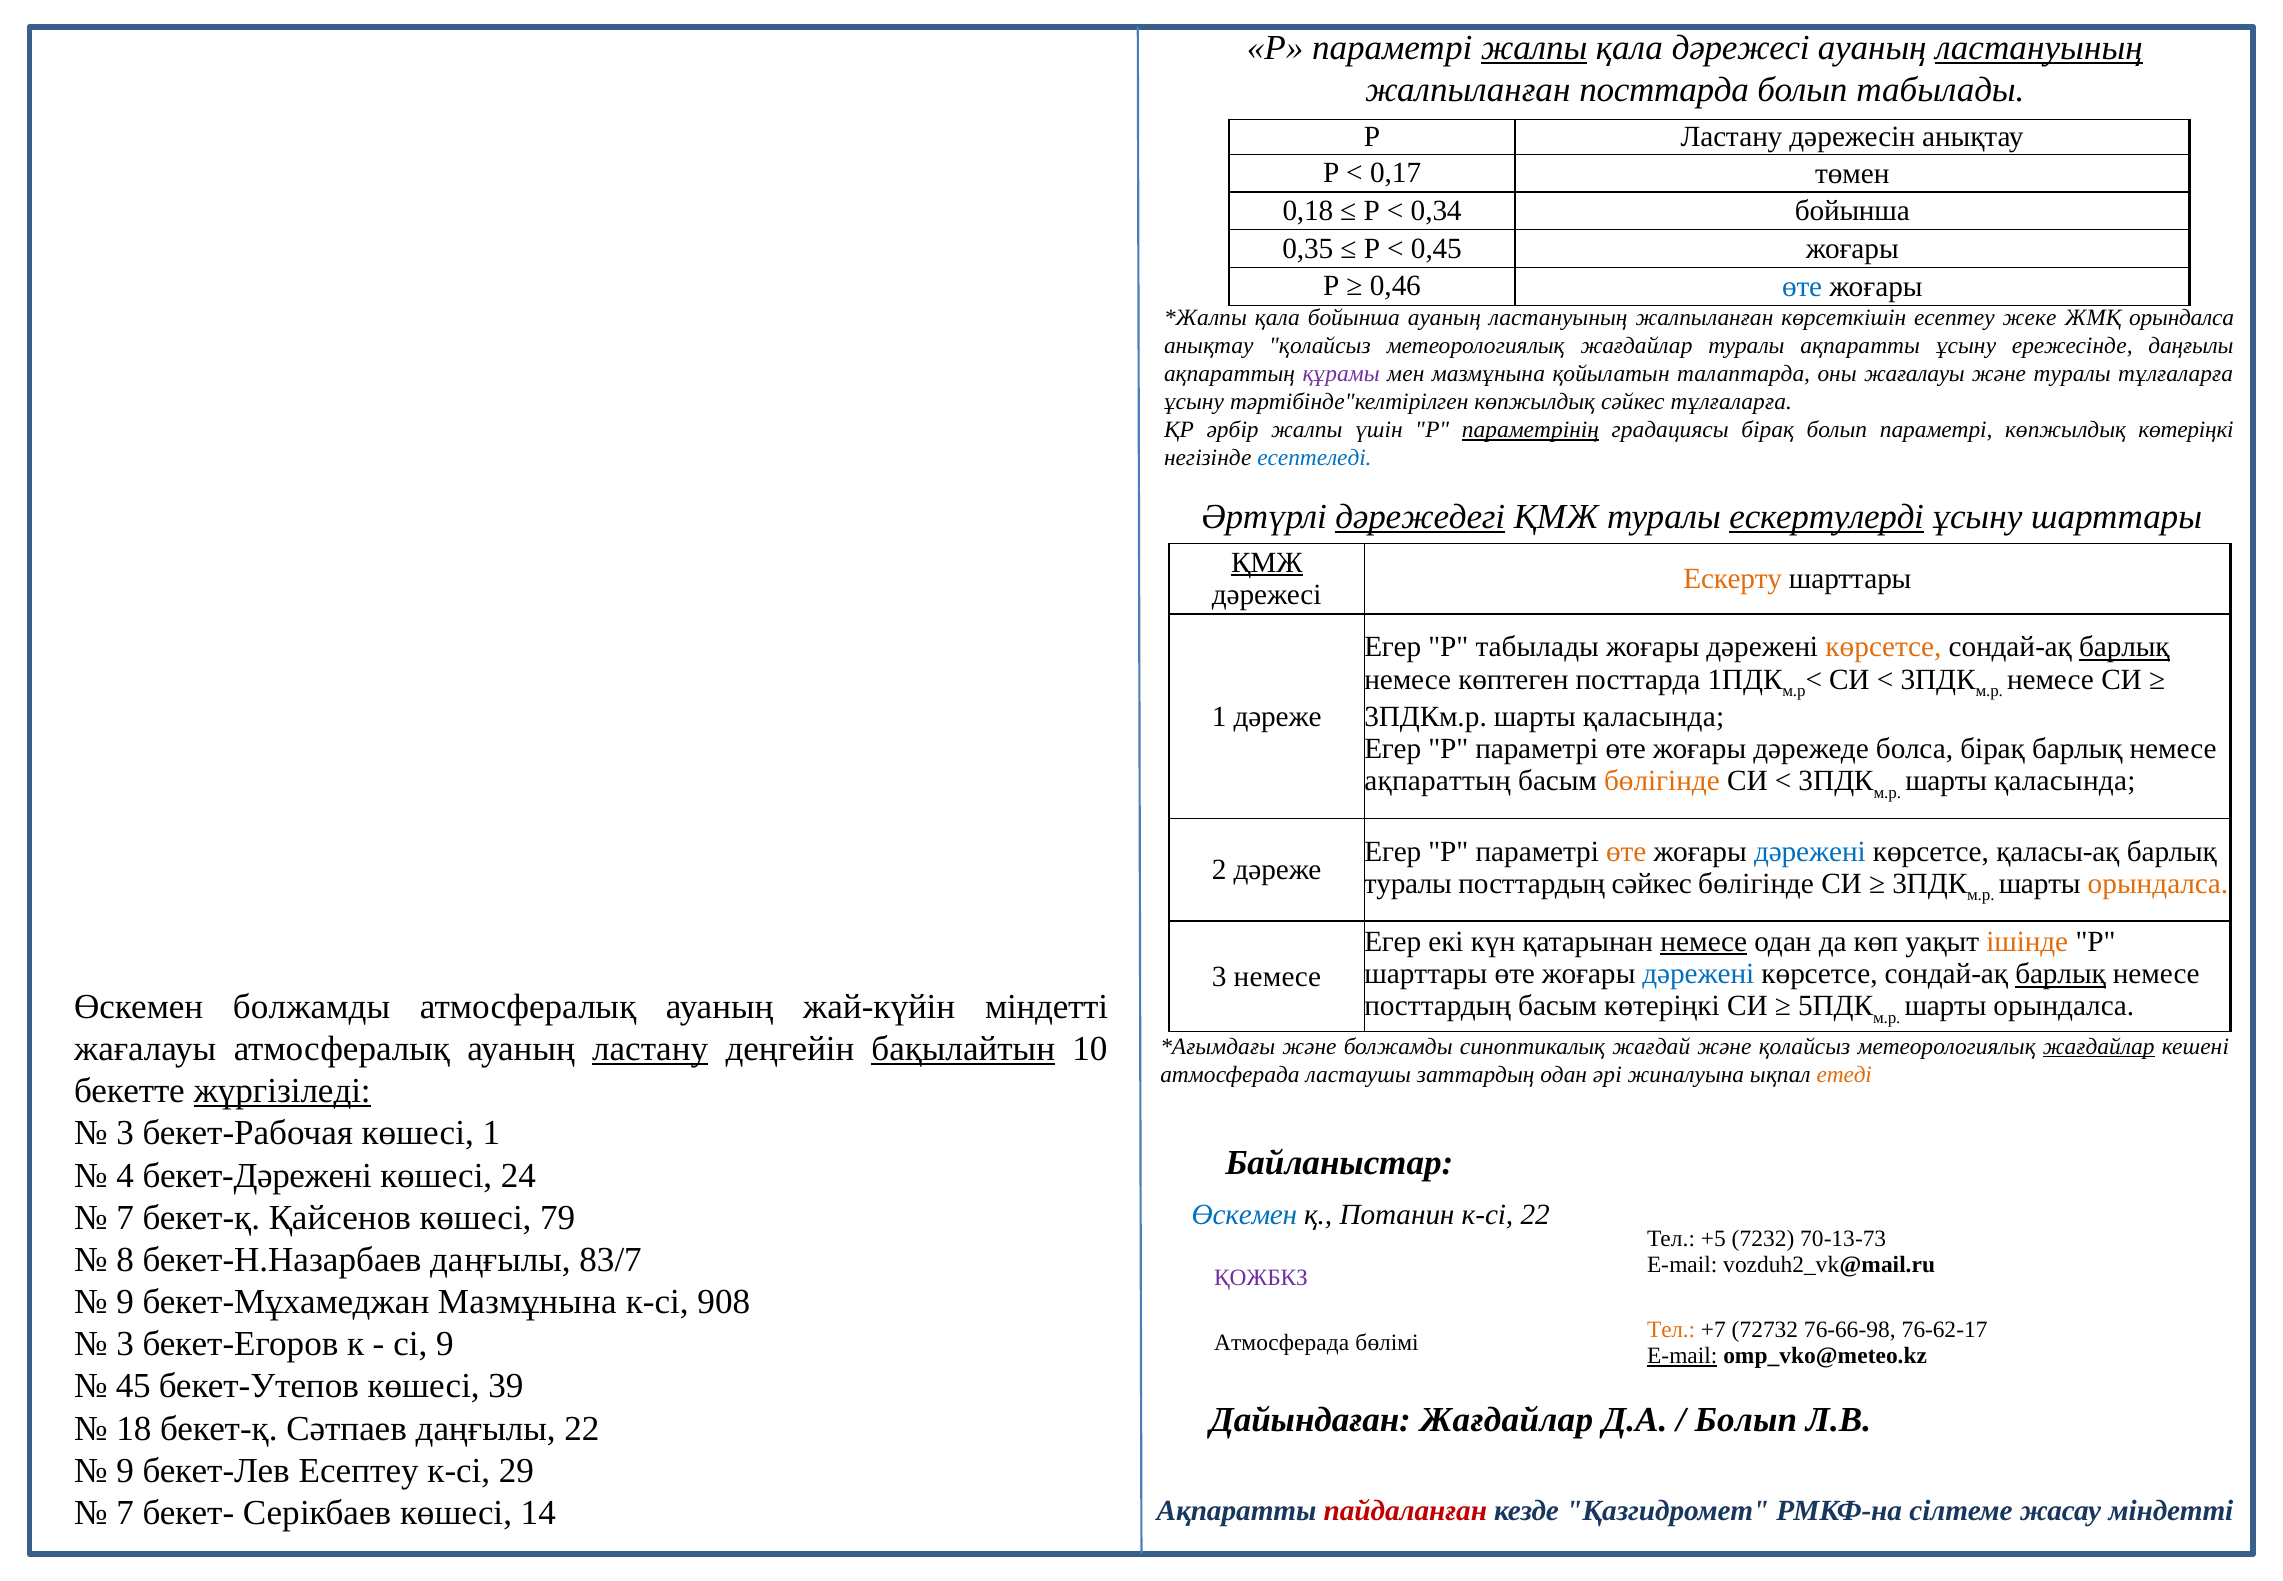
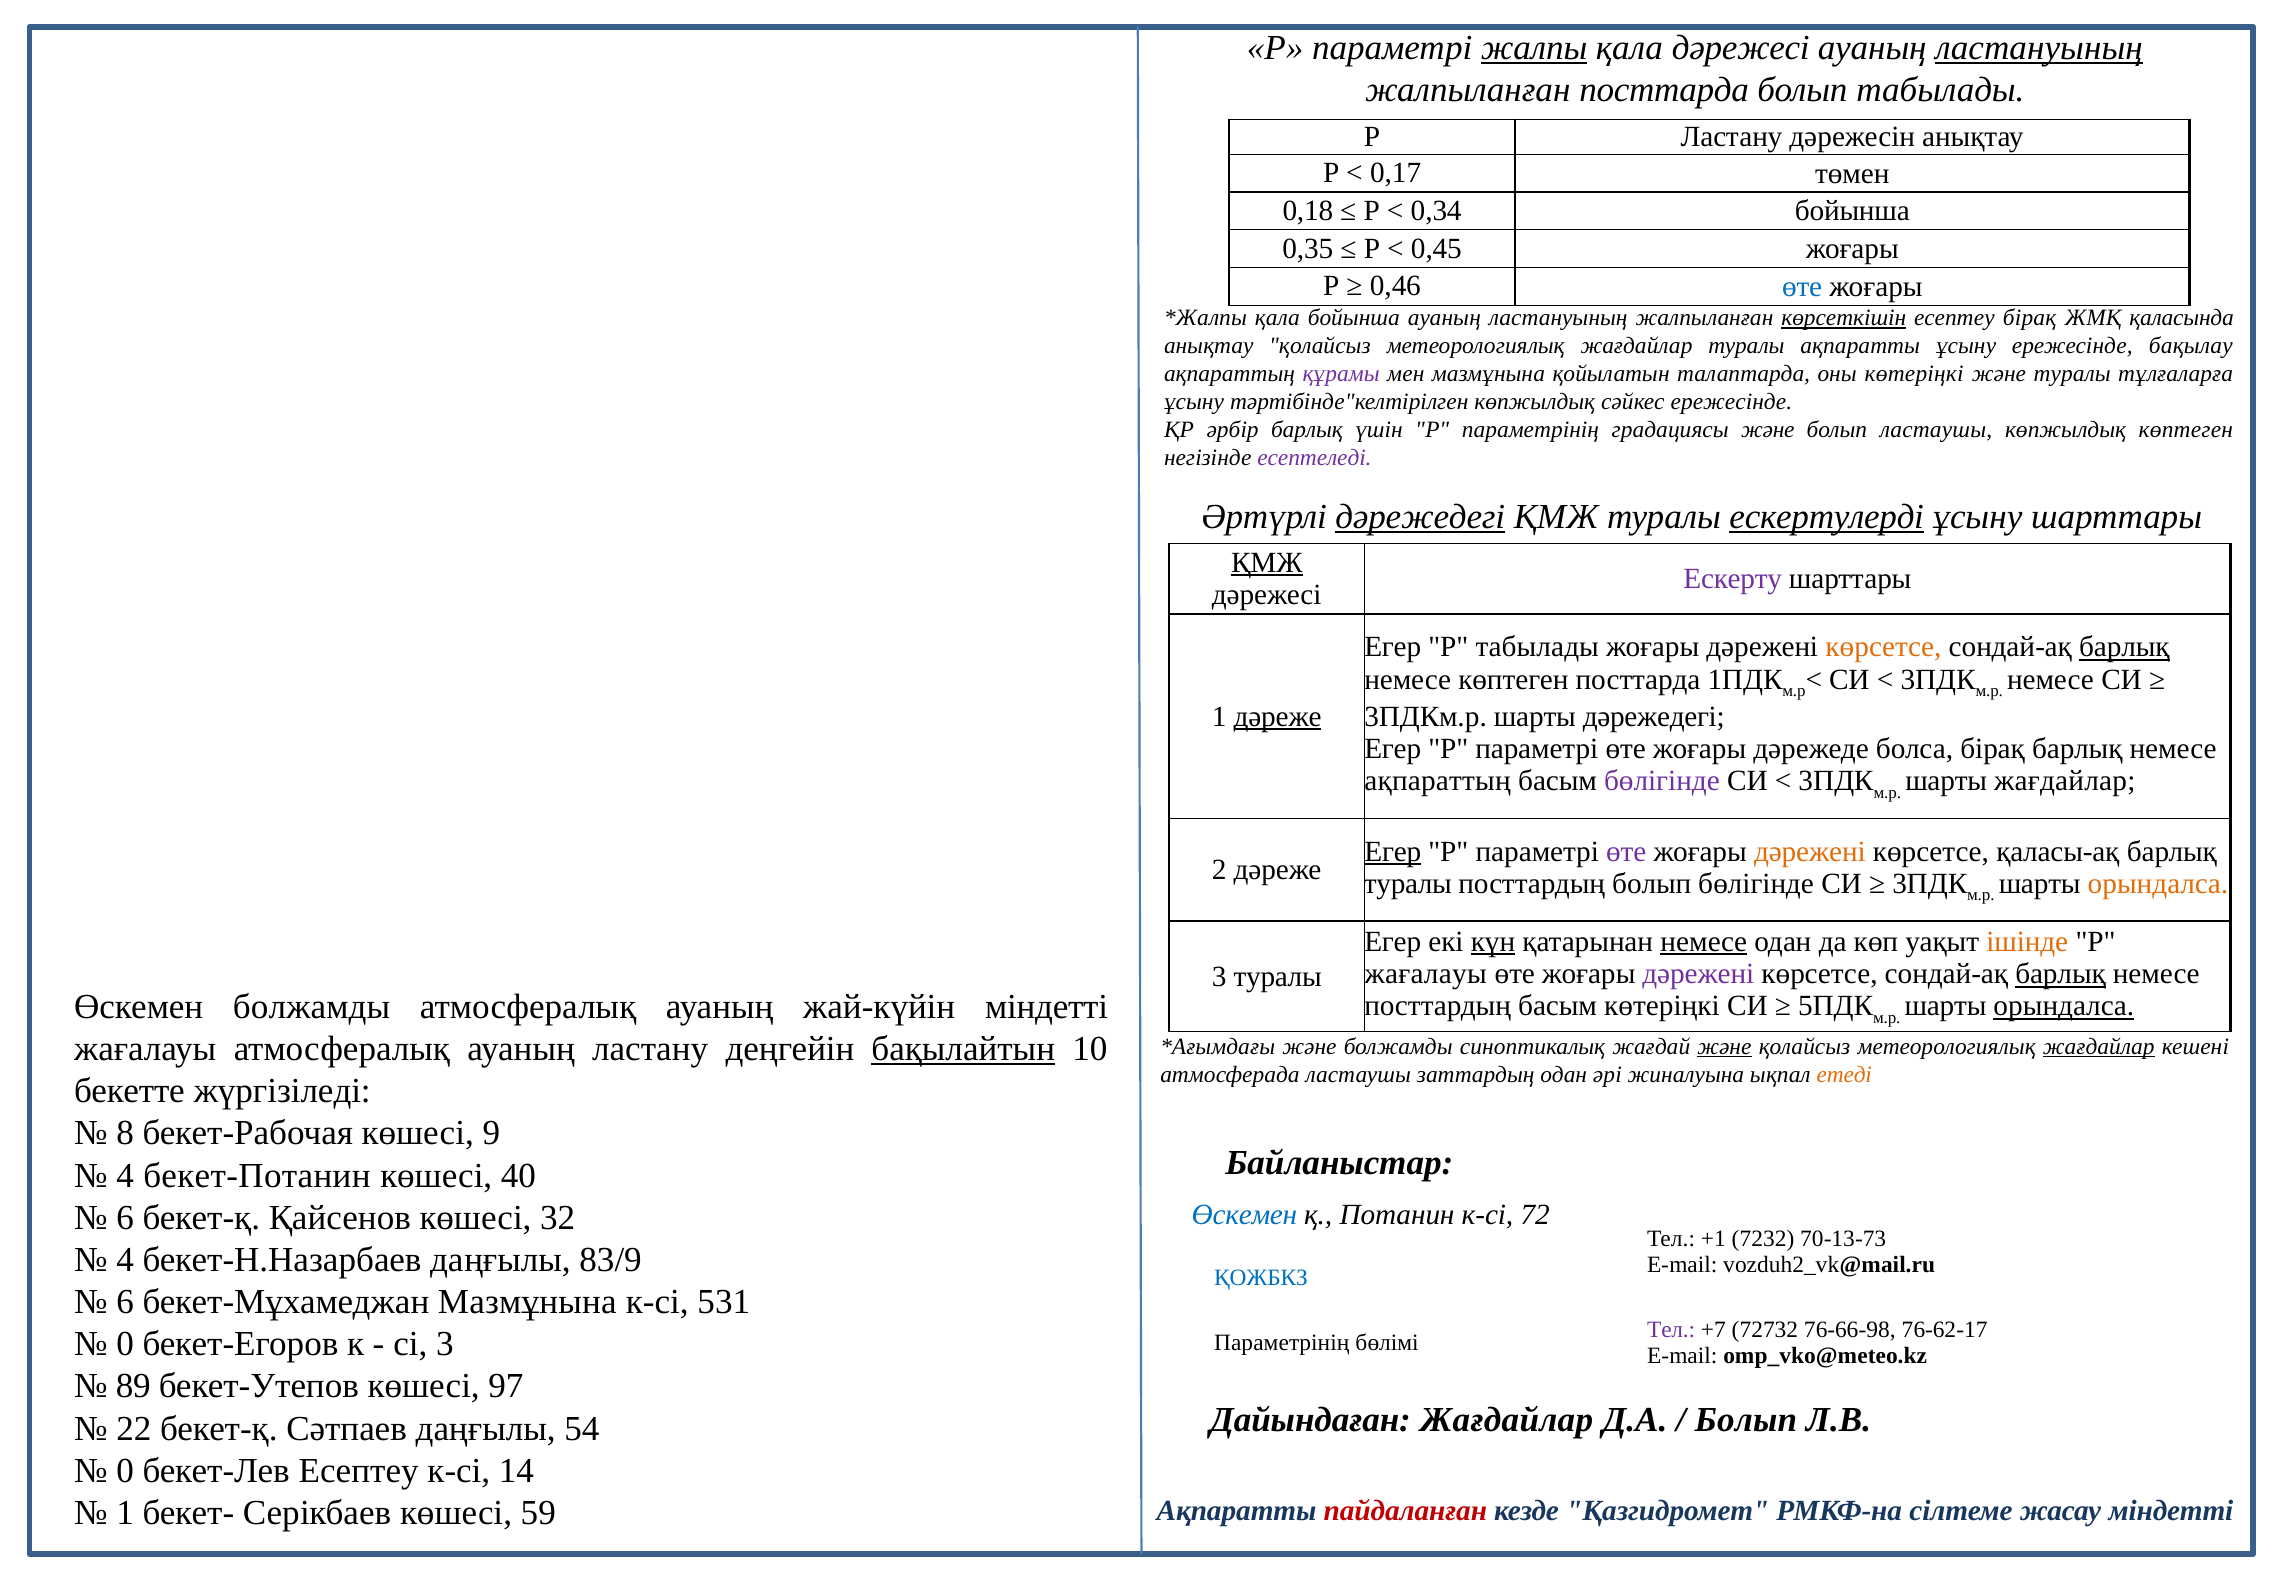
көрсеткішін underline: none -> present
есептеу жеке: жеке -> бірақ
ЖМҚ орындалса: орындалса -> қаласында
ережесінде даңғылы: даңғылы -> бақылау
оны жағалауы: жағалауы -> көтеріңкі
сәйкес тұлғаларға: тұлғаларға -> ережесінде
әрбір жалпы: жалпы -> барлық
параметрінің at (1530, 430) underline: present -> none
градациясы бірақ: бірақ -> және
болып параметрі: параметрі -> ластаушы
көпжылдық көтеріңкі: көтеріңкі -> көптеген
есептеледі colour: blue -> purple
Ескерту colour: orange -> purple
дәреже at (1278, 716) underline: none -> present
3ПДКм.р шарты қаласында: қаласында -> дәрежедегі
бөлігінде at (1662, 781) colour: orange -> purple
қаласында at (2065, 781): қаласында -> жағдайлар
Егер at (1393, 851) underline: none -> present
өте at (1626, 851) colour: orange -> purple
дәрежені at (1810, 851) colour: blue -> orange
посттардың сәйкес: сәйкес -> болып
күн underline: none -> present
шарттары at (1426, 974): шарттары -> жағалауы
дәрежені at (1698, 974) colour: blue -> purple
3 немесе: немесе -> туралы
орындалса at (2064, 1006) underline: none -> present
ластану at (650, 1049) underline: present -> none
және at (1724, 1046) underline: none -> present
жүргізіледі underline: present -> none
3 at (125, 1133): 3 -> 8
көшесі 1: 1 -> 9
бекет-Дәрежені: бекет-Дәрежені -> бекет-Потанин
24: 24 -> 40
к-сі 22: 22 -> 72
7 at (125, 1217): 7 -> 6
79: 79 -> 32
+5: +5 -> +1
8 at (125, 1259): 8 -> 4
83/7: 83/7 -> 83/9
ҚОЖБКЗ colour: purple -> blue
9 at (125, 1302): 9 -> 6
908: 908 -> 531
Тел at (1671, 1329) colour: orange -> purple
3 at (125, 1344): 3 -> 0
сі 9: 9 -> 3
Атмосферада at (1282, 1342): Атмосферада -> Параметрінің
E-mail at (1682, 1355) underline: present -> none
45: 45 -> 89
39: 39 -> 97
18: 18 -> 22
даңғылы 22: 22 -> 54
9 at (125, 1470): 9 -> 0
29: 29 -> 14
7 at (125, 1512): 7 -> 1
14: 14 -> 59
